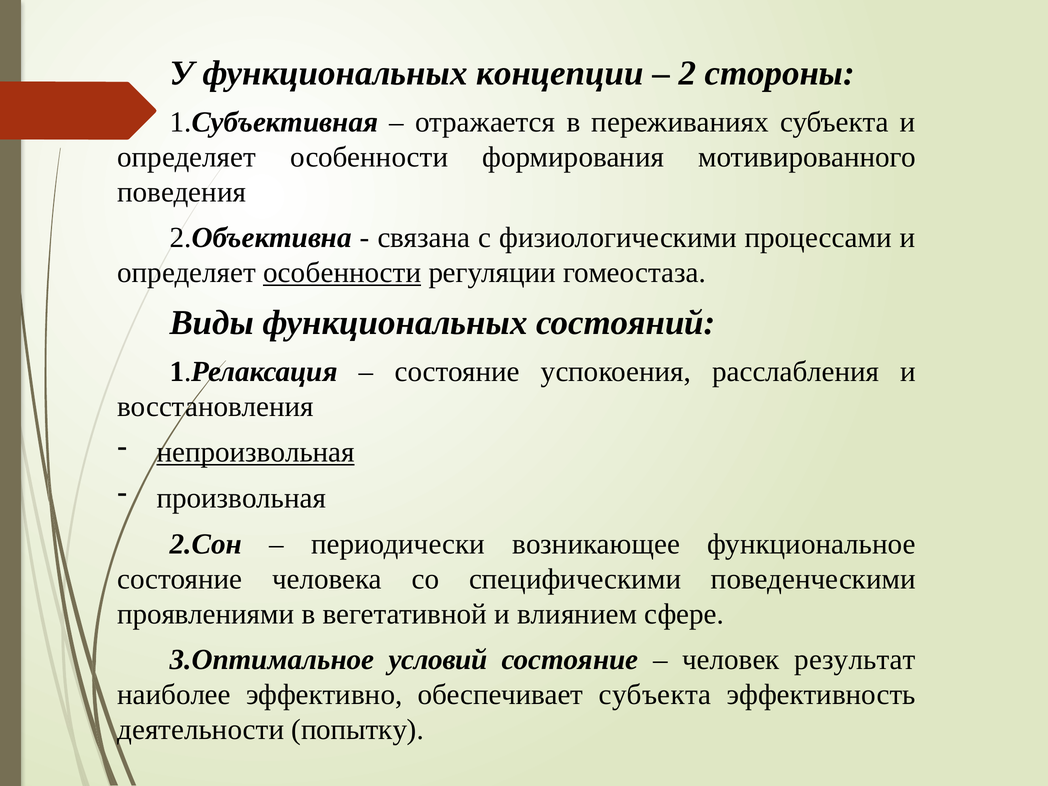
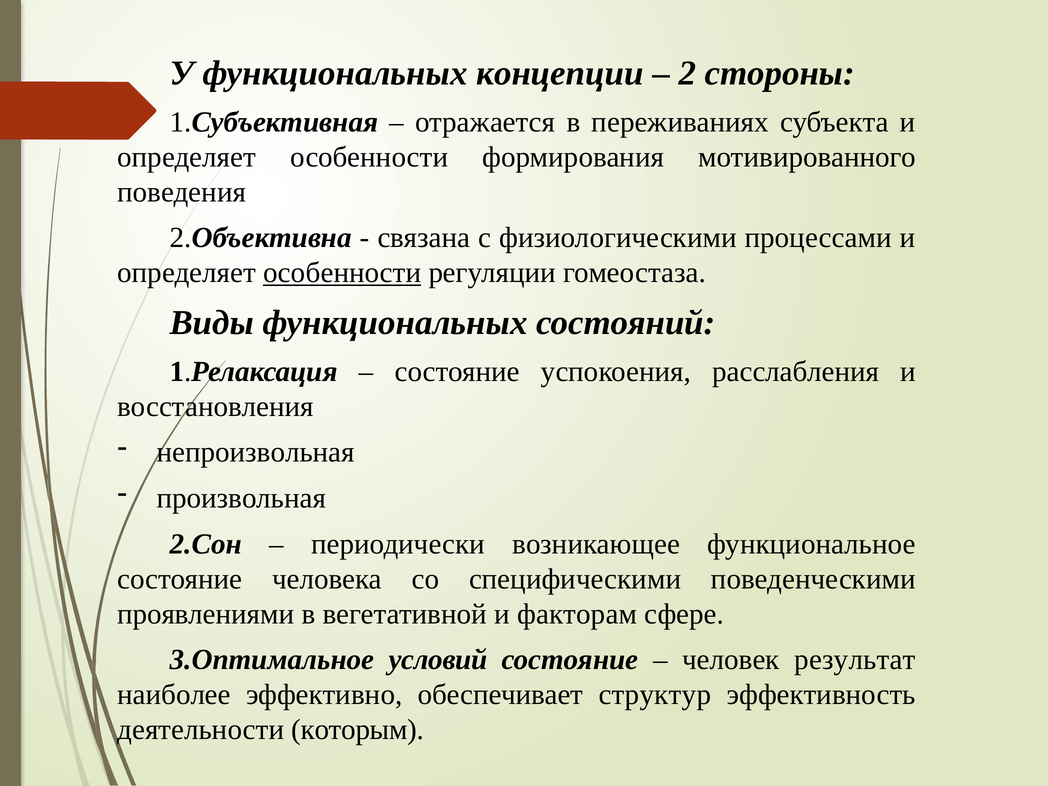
непроизвольная underline: present -> none
влиянием: влиянием -> факторам
обеспечивает субъекта: субъекта -> структур
попытку: попытку -> которым
